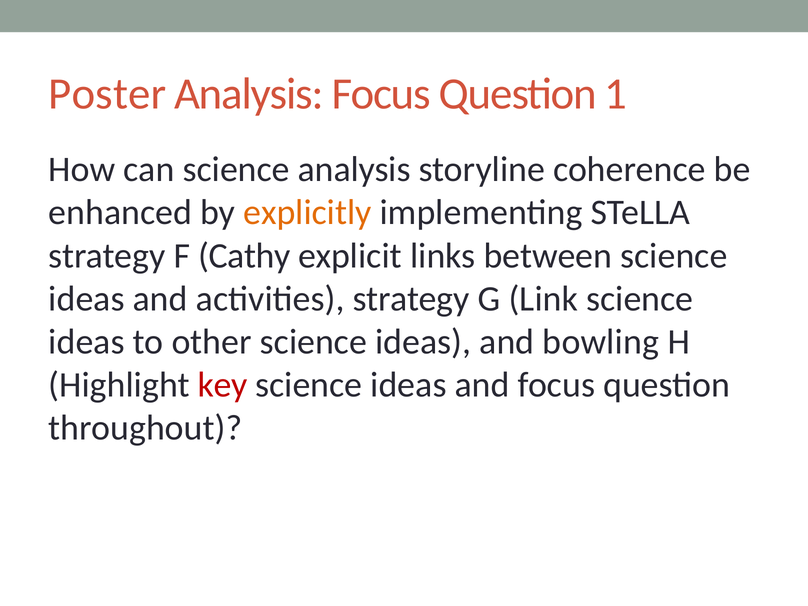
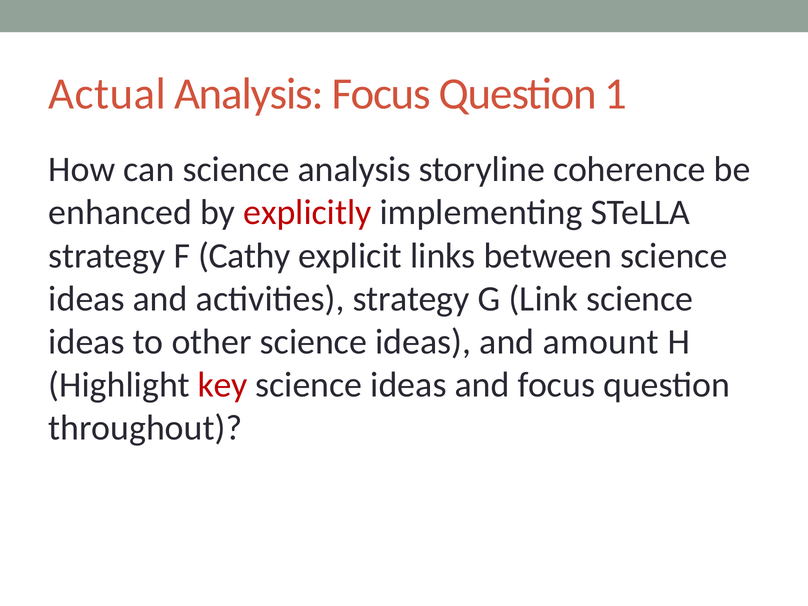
Poster: Poster -> Actual
explicitly colour: orange -> red
bowling: bowling -> amount
